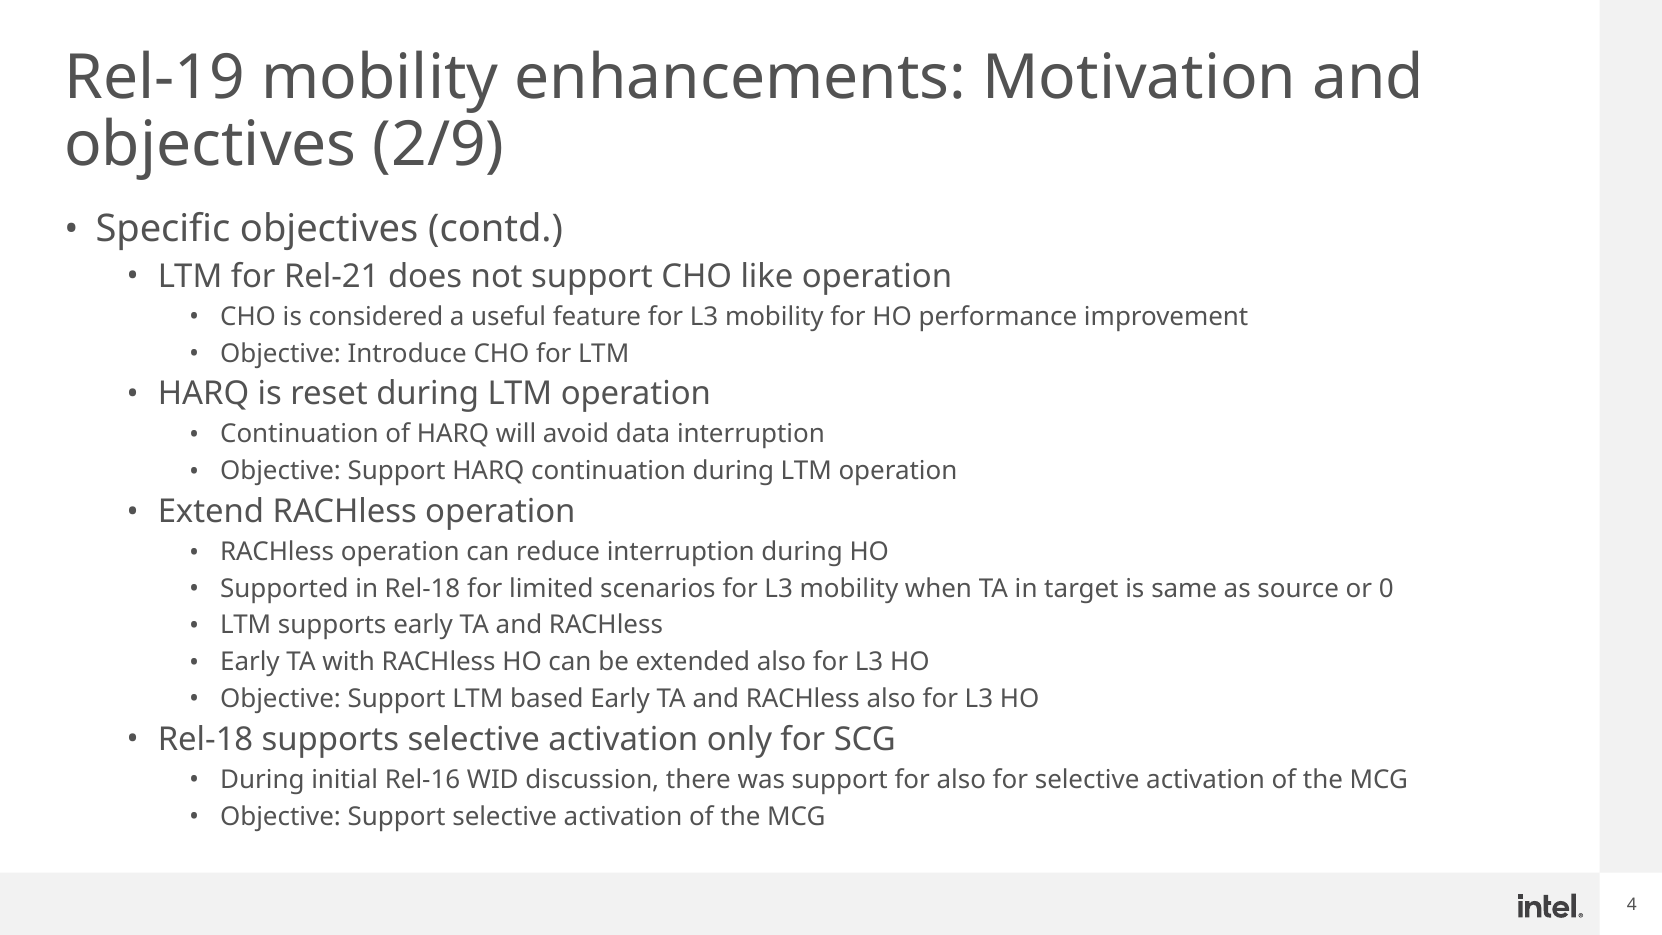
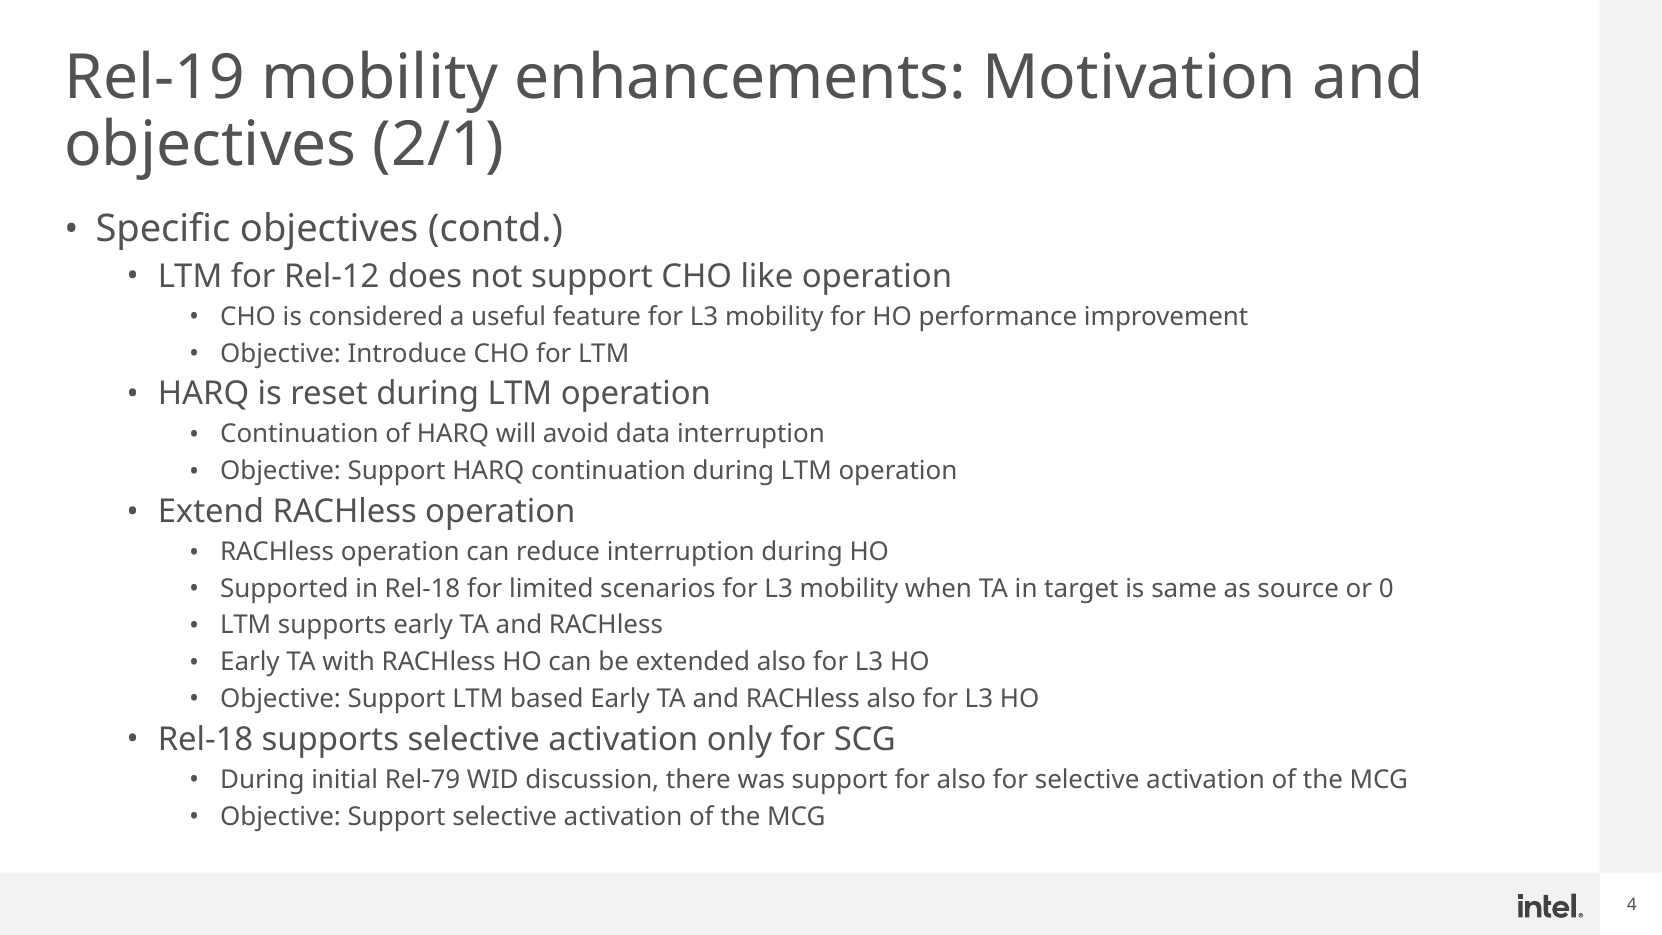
2/9: 2/9 -> 2/1
Rel-21: Rel-21 -> Rel-12
Rel-16: Rel-16 -> Rel-79
